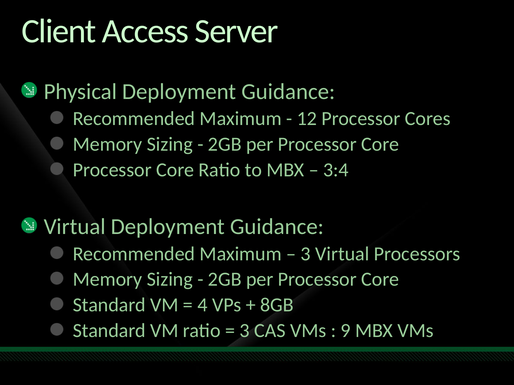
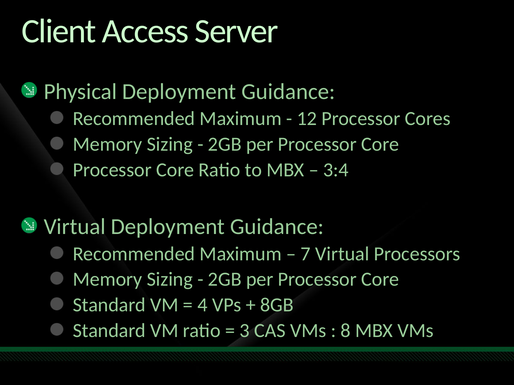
3 at (306, 254): 3 -> 7
9: 9 -> 8
